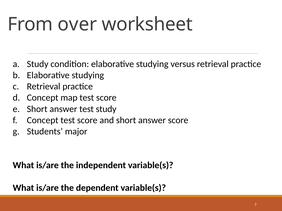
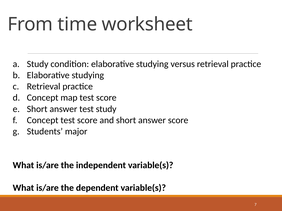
over: over -> time
